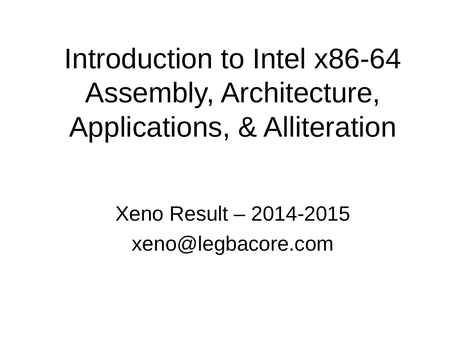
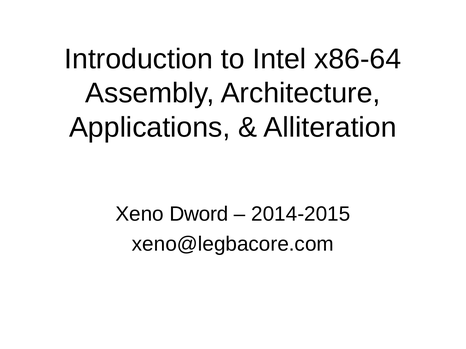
Result: Result -> Dword
